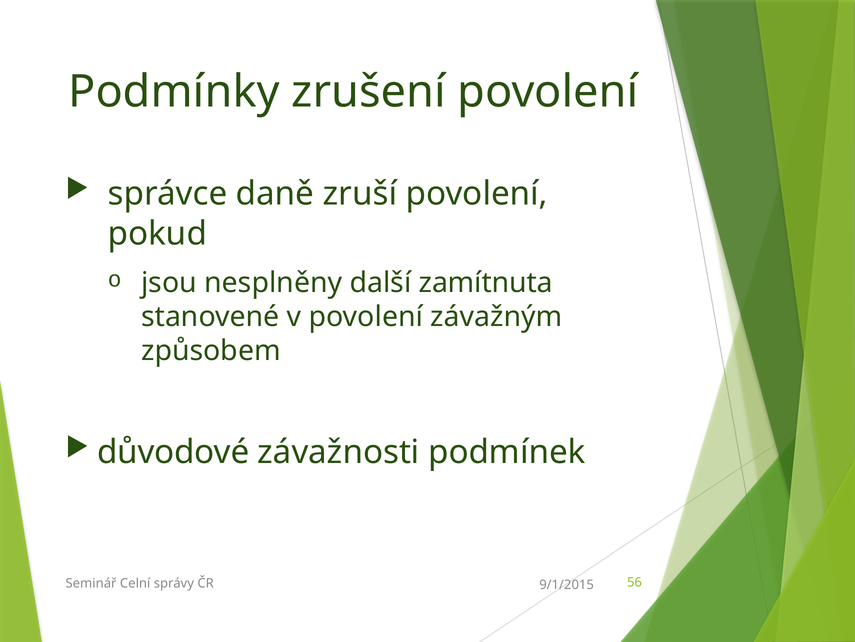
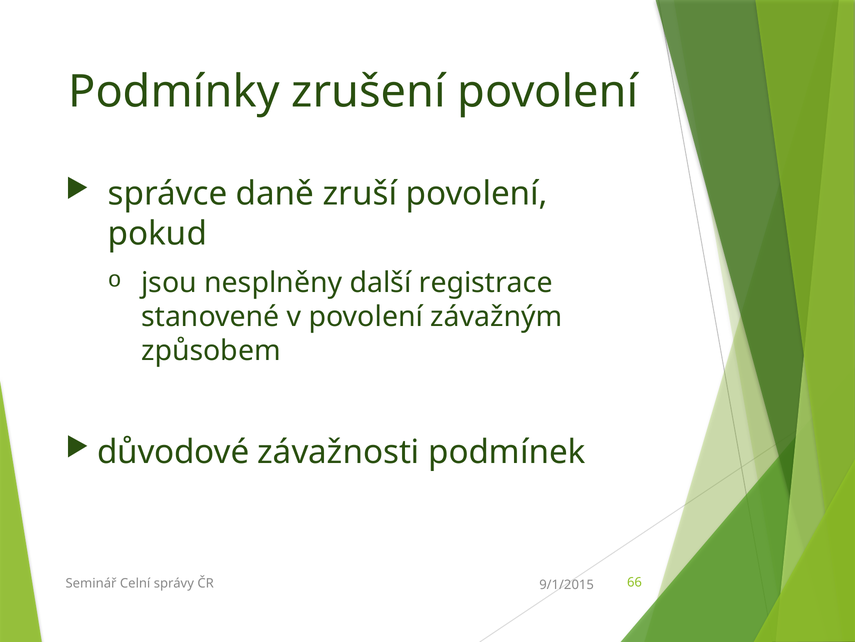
zamítnuta: zamítnuta -> registrace
56: 56 -> 66
